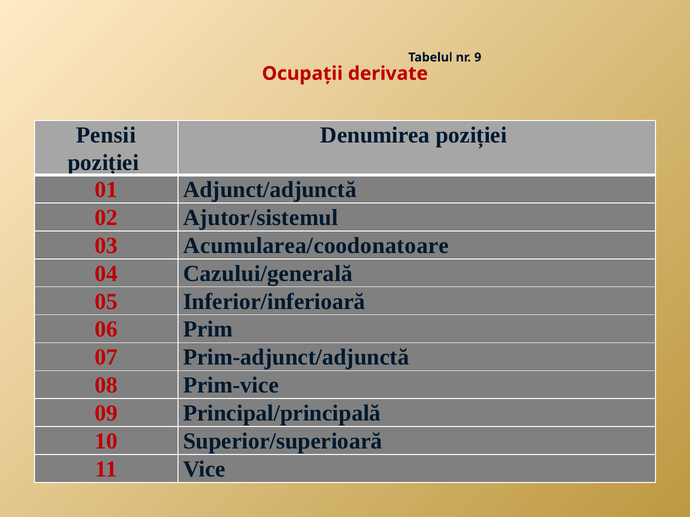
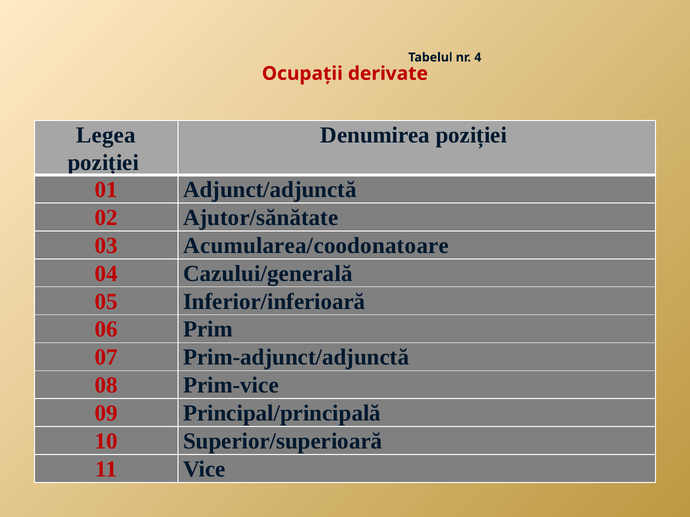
9: 9 -> 4
Pensii: Pensii -> Legea
Ajutor/sistemul: Ajutor/sistemul -> Ajutor/sănătate
